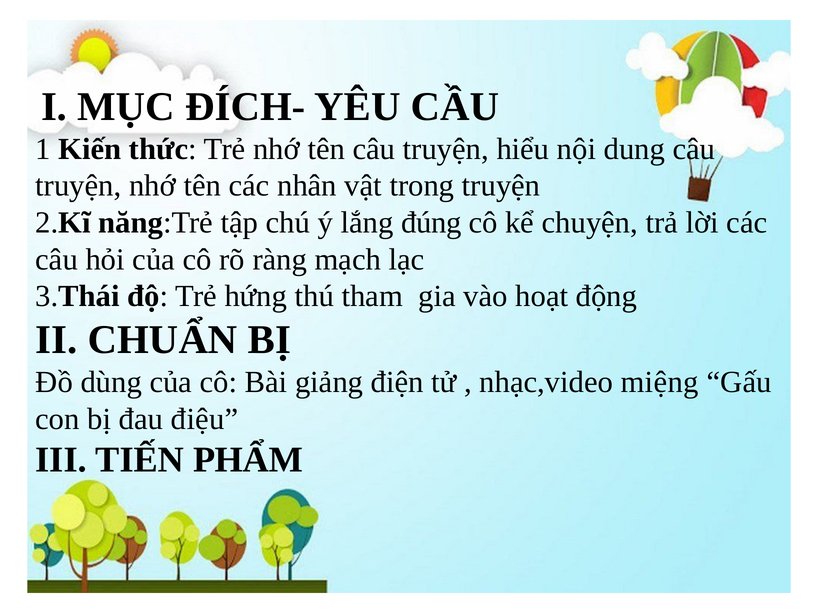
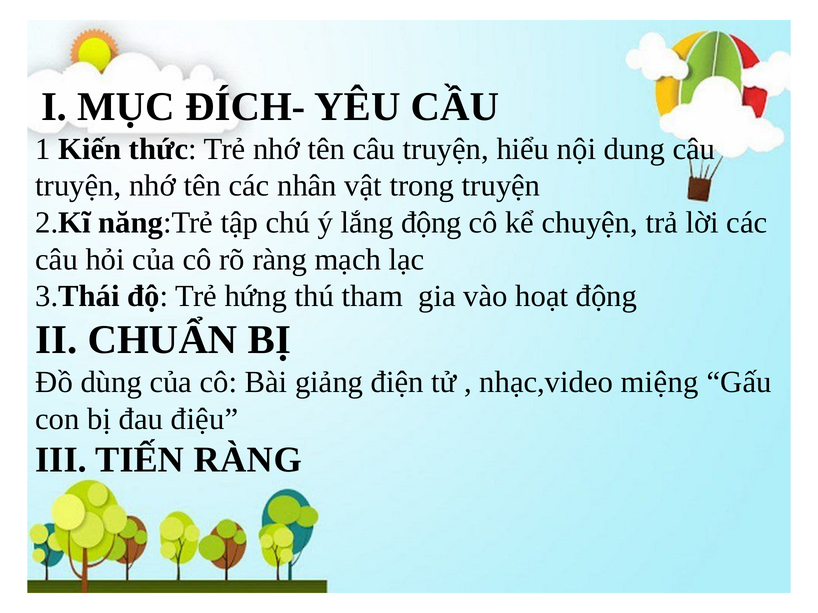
lắng đúng: đúng -> động
TIẾN PHẨM: PHẨM -> RÀNG
